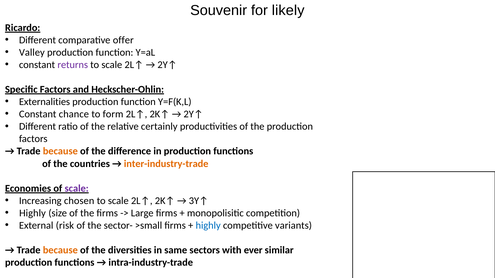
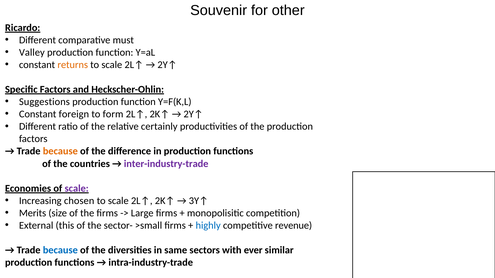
likely: likely -> other
offer: offer -> must
returns colour: purple -> orange
Externalities: Externalities -> Suggestions
chance: chance -> foreign
inter-industry-trade colour: orange -> purple
Highly at (32, 213): Highly -> Merits
risk: risk -> this
variants: variants -> revenue
because at (60, 251) colour: orange -> blue
